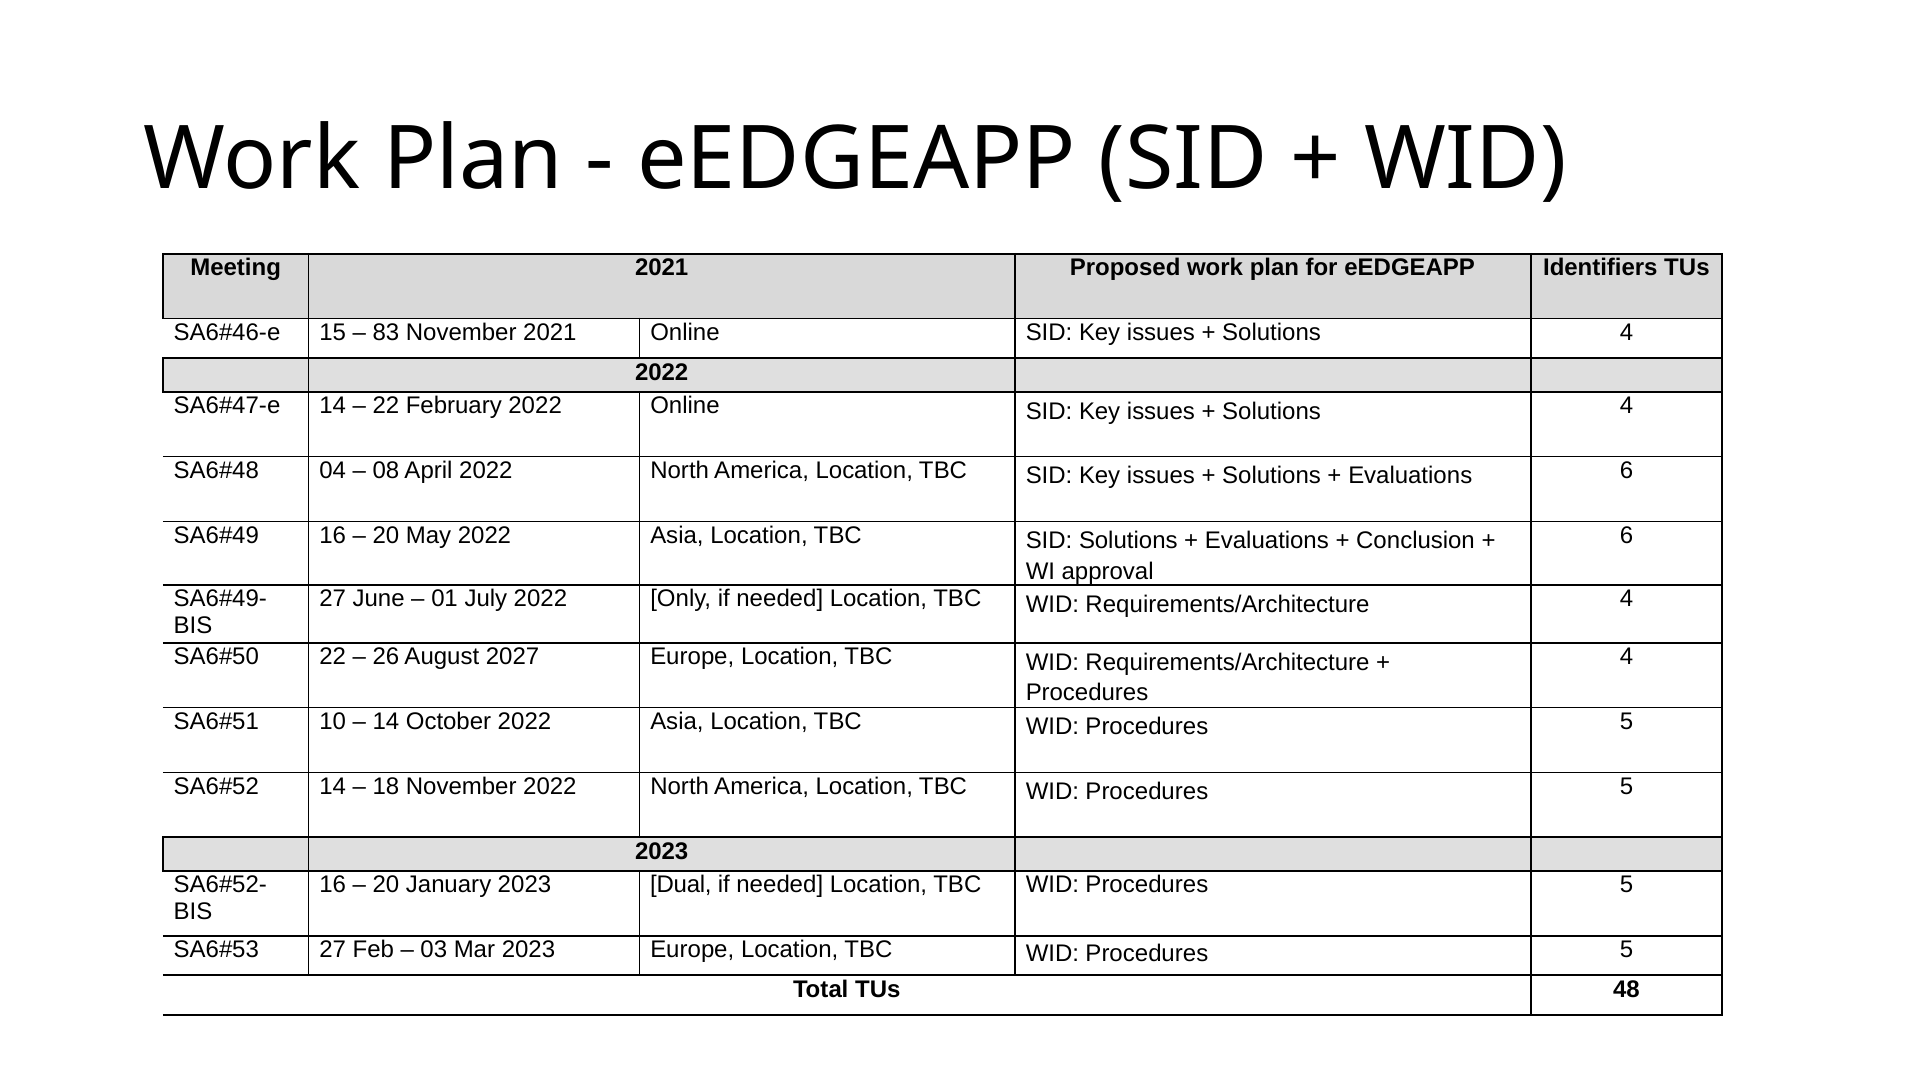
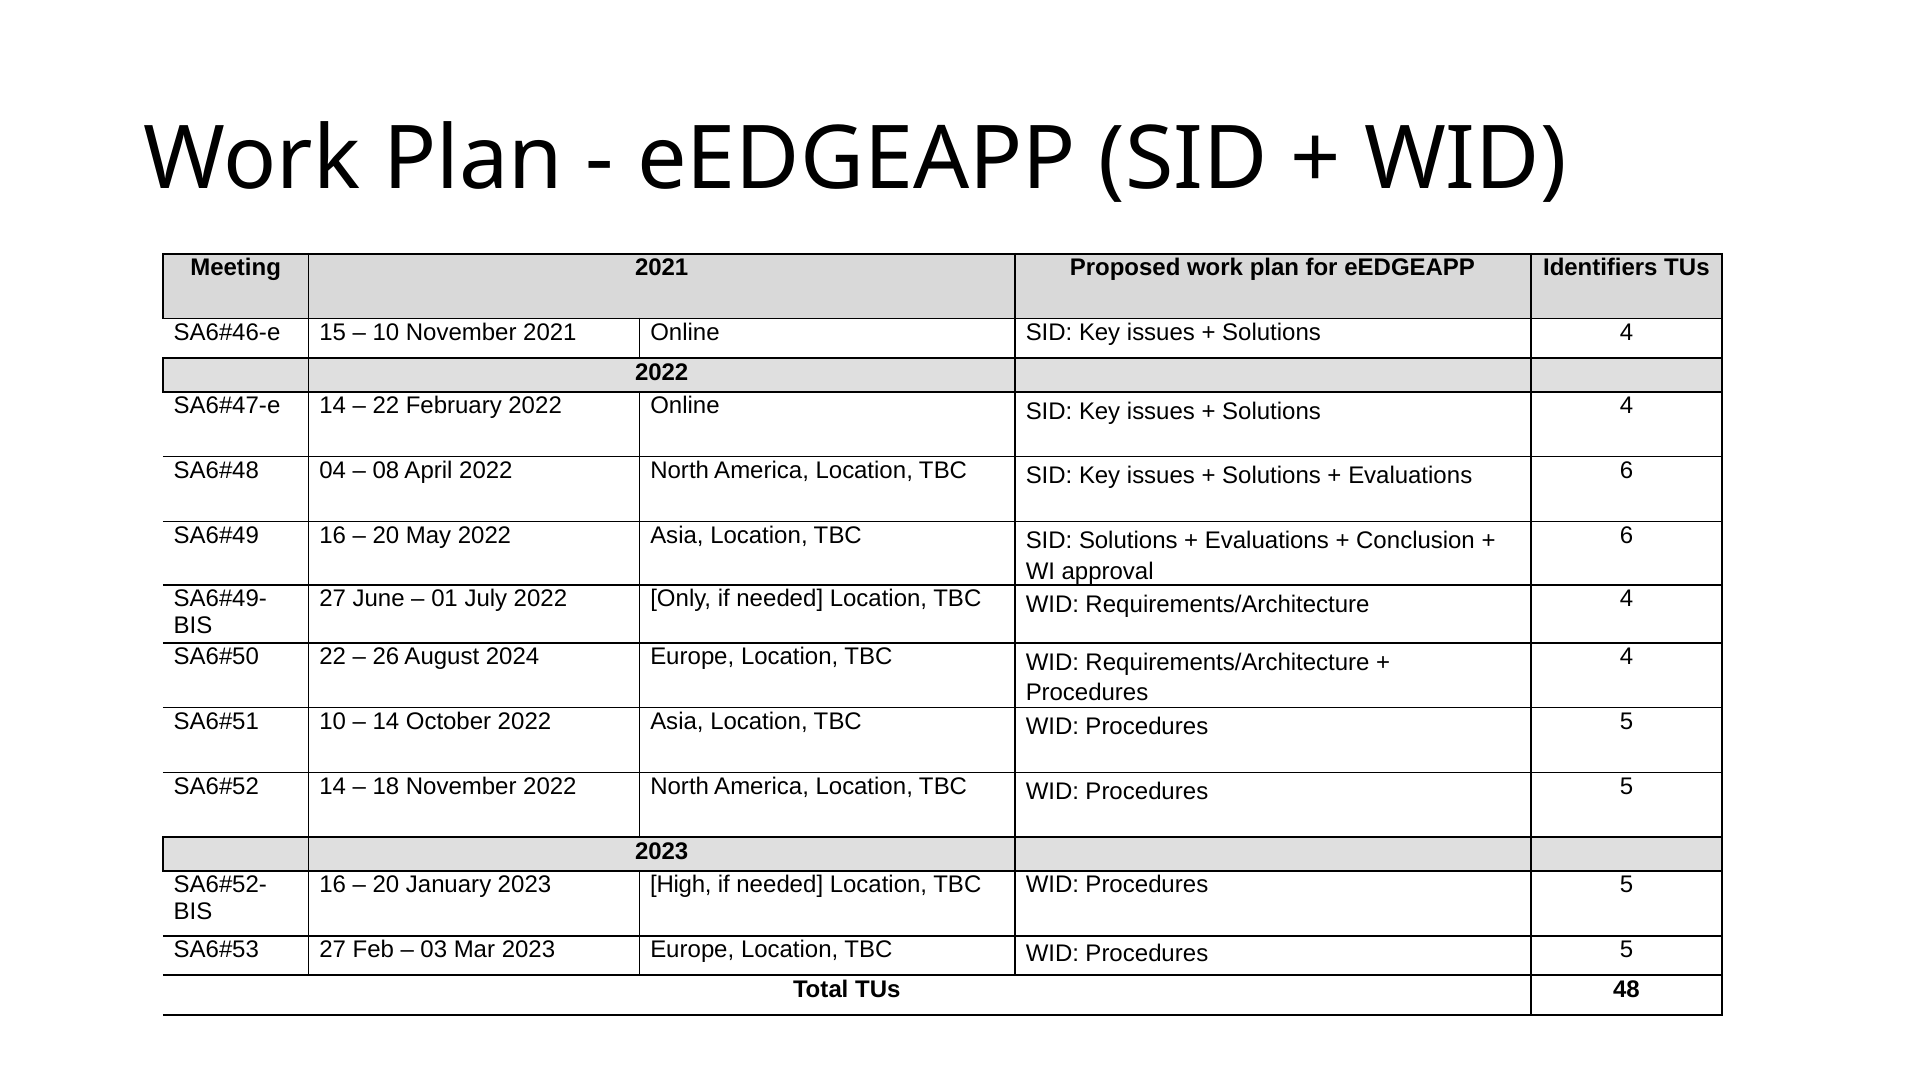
83 at (386, 333): 83 -> 10
2027: 2027 -> 2024
Dual: Dual -> High
